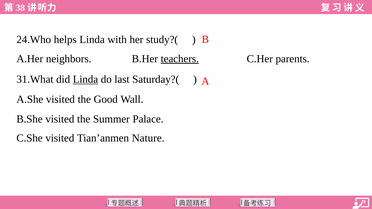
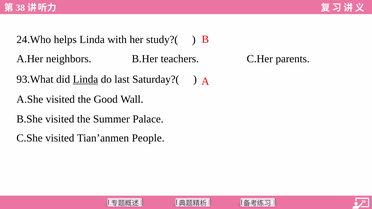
teachers underline: present -> none
31.What: 31.What -> 93.What
Nature: Nature -> People
